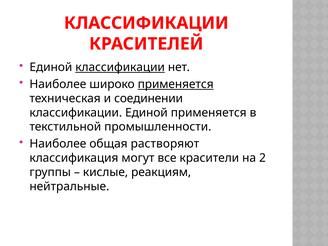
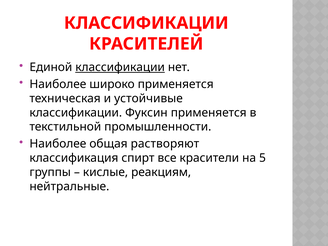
применяется at (176, 84) underline: present -> none
соединении: соединении -> устойчивые
классификации Единой: Единой -> Фуксин
могут: могут -> спирт
2: 2 -> 5
